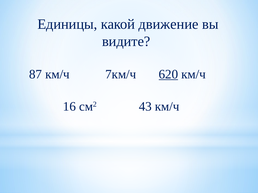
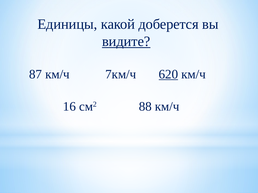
движение: движение -> доберется
видите underline: none -> present
43: 43 -> 88
